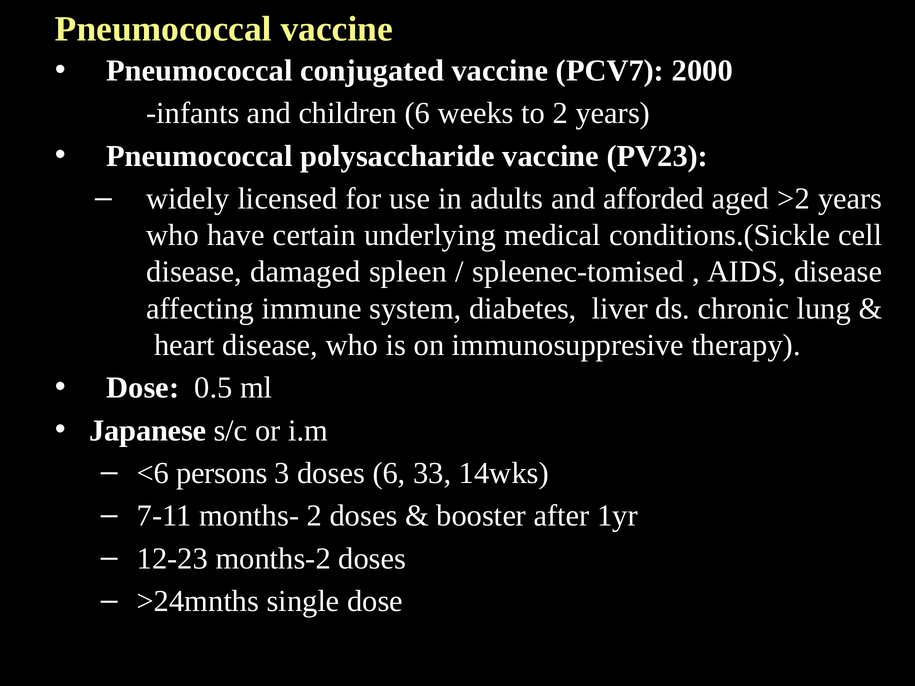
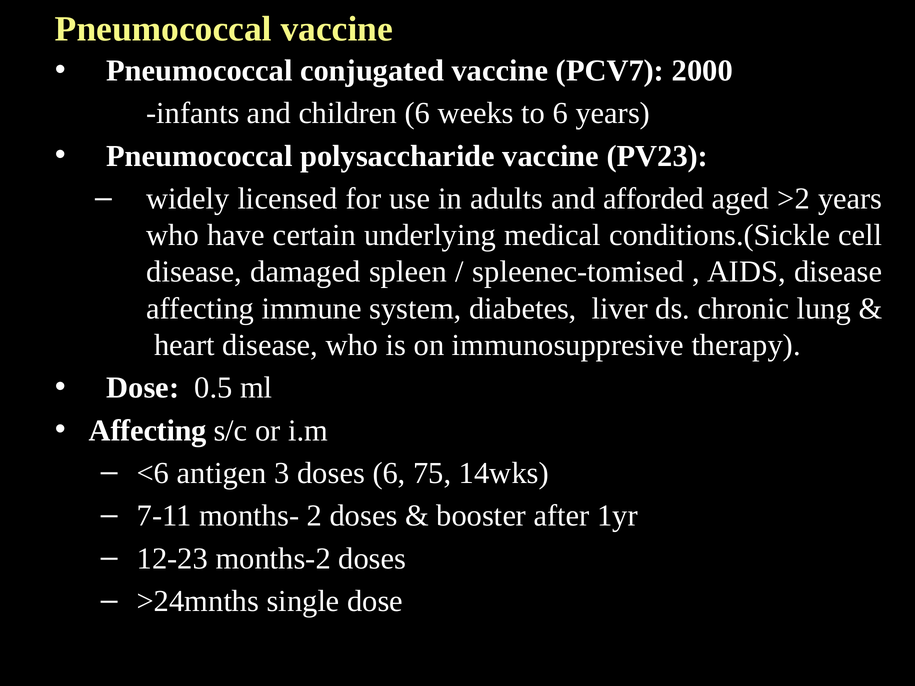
to 2: 2 -> 6
Japanese at (148, 431): Japanese -> Affecting
persons: persons -> antigen
33: 33 -> 75
